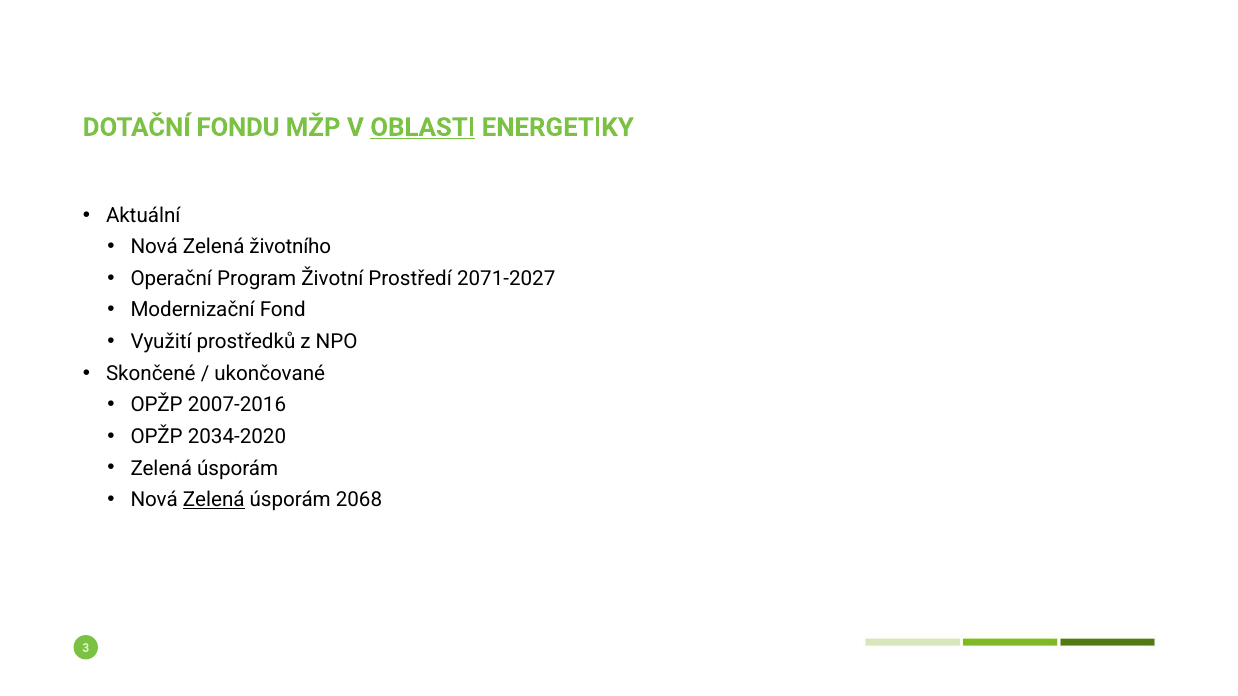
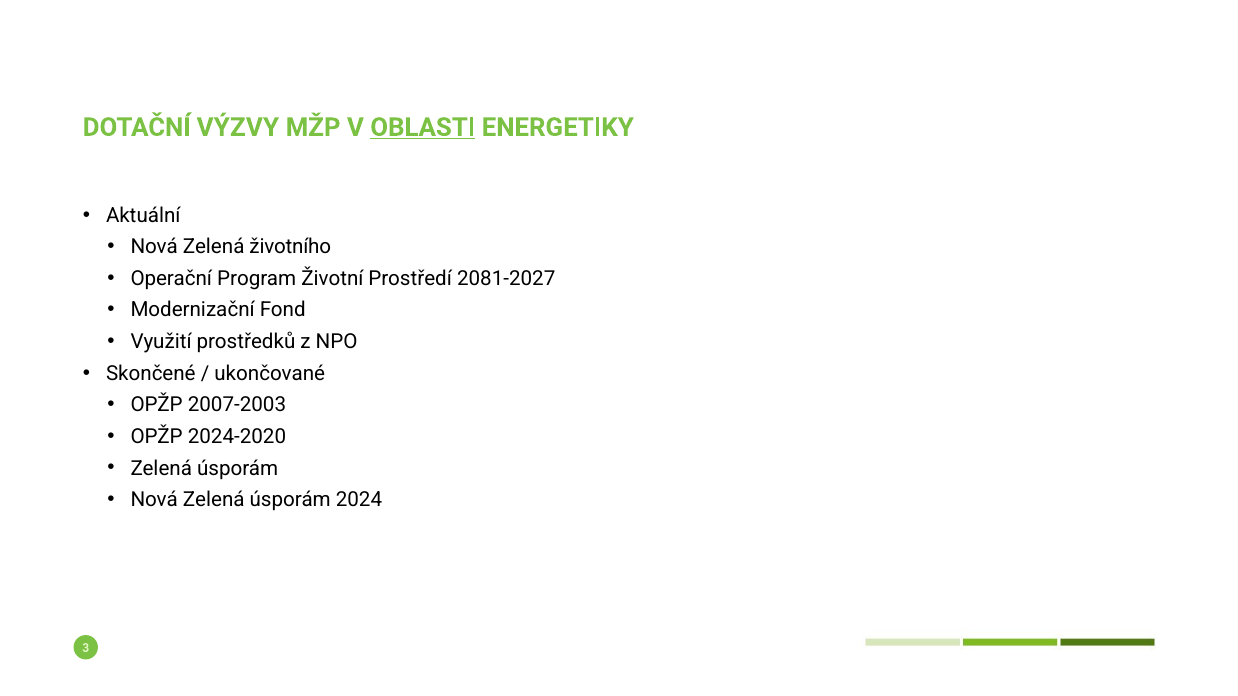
FONDU: FONDU -> VÝZVY
2071-2027: 2071-2027 -> 2081-2027
2007-2016: 2007-2016 -> 2007-2003
2034-2020: 2034-2020 -> 2024-2020
Zelená at (214, 500) underline: present -> none
2068: 2068 -> 2024
